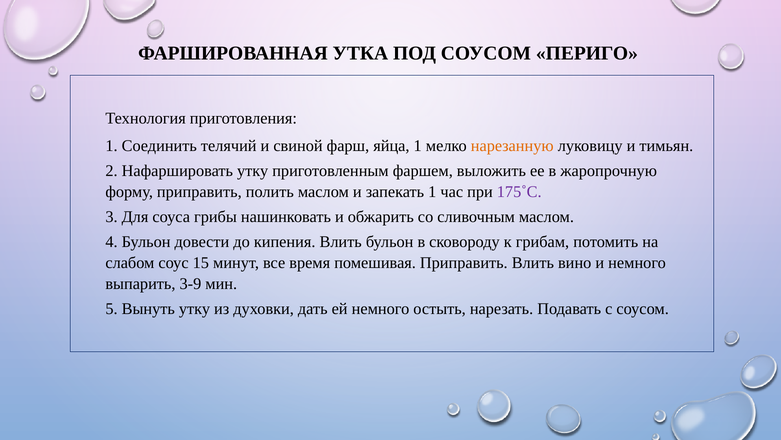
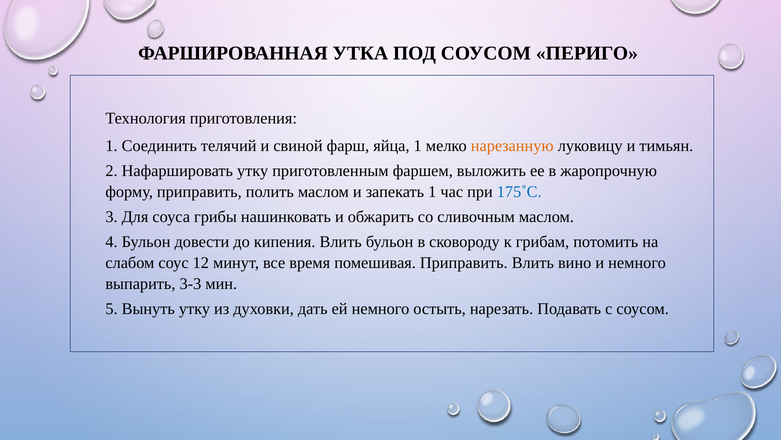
175˚С colour: purple -> blue
15: 15 -> 12
3-9: 3-9 -> 3-3
